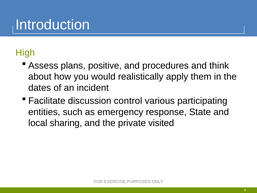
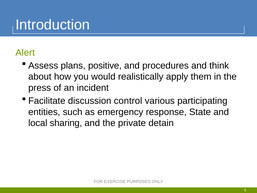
High: High -> Alert
dates: dates -> press
visited: visited -> detain
